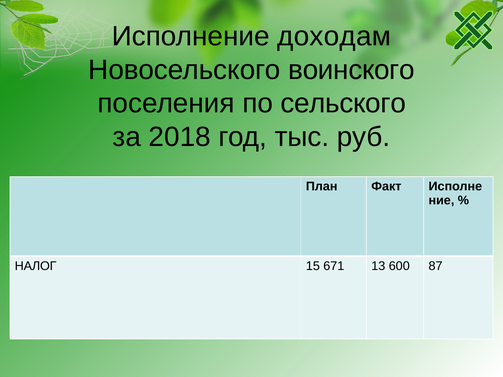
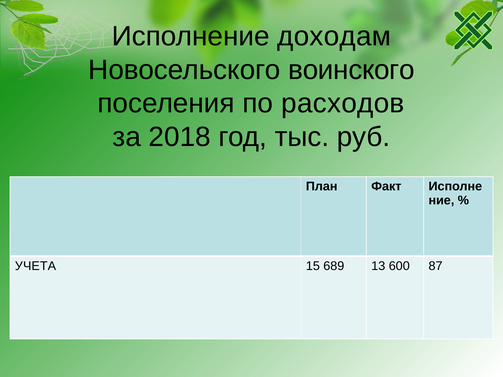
сельского: сельского -> расходов
НАЛОГ: НАЛОГ -> УЧЕТА
671: 671 -> 689
